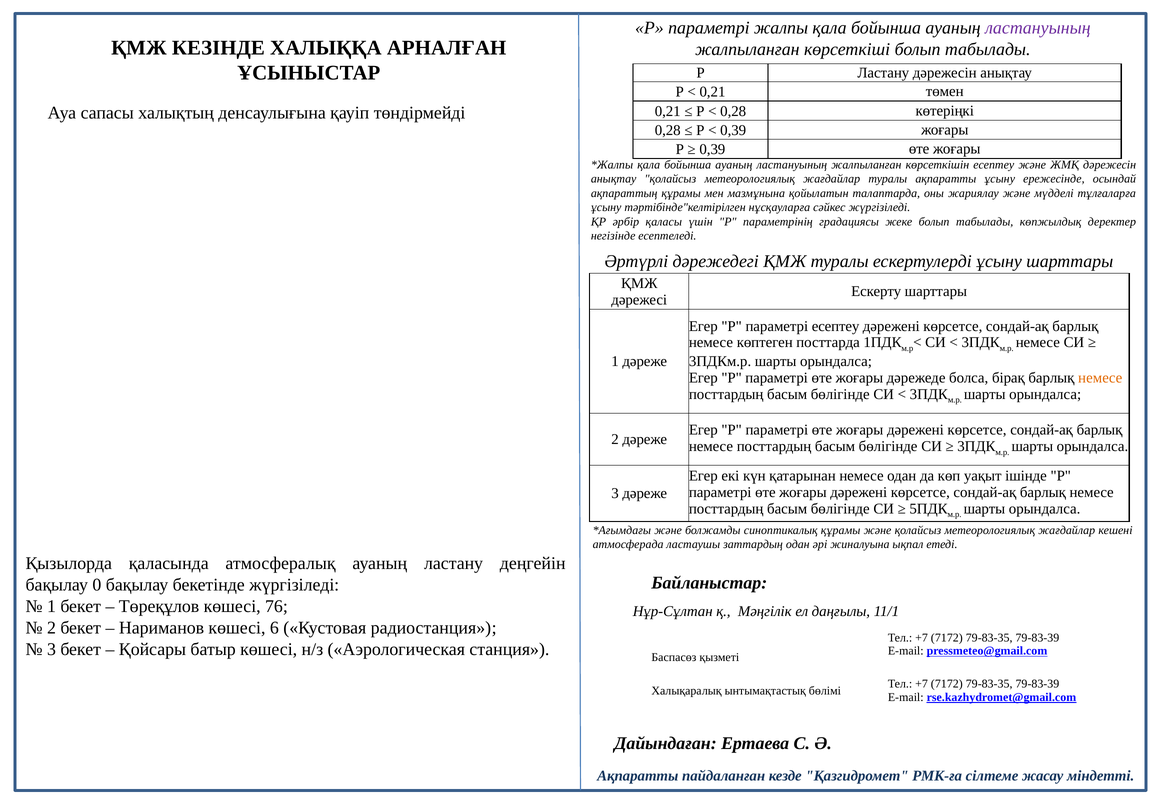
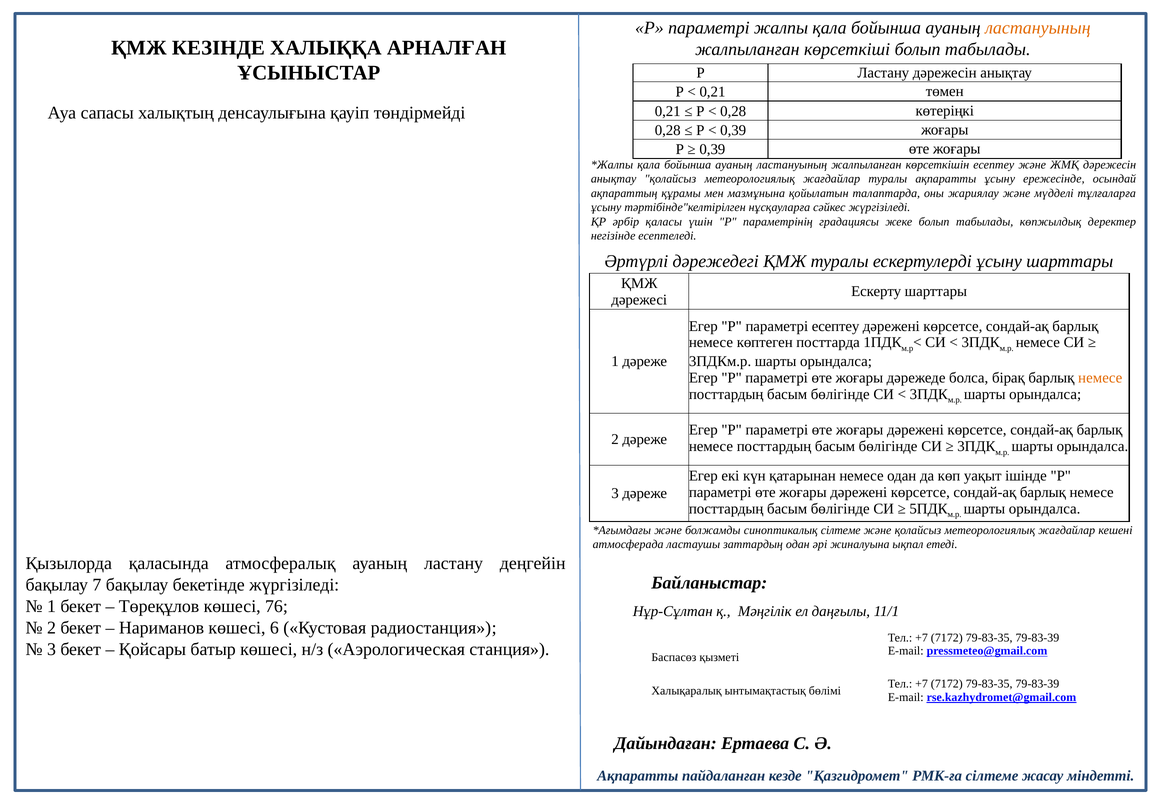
ластануының at (1038, 28) colour: purple -> orange
синоптикалық құрамы: құрамы -> сілтеме
0: 0 -> 7
